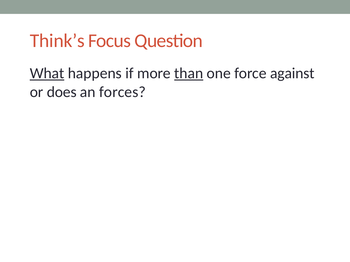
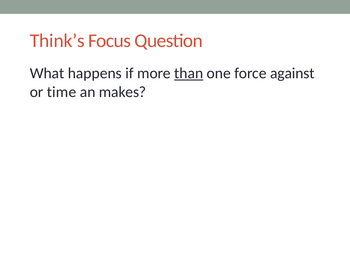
What underline: present -> none
does: does -> time
forces: forces -> makes
